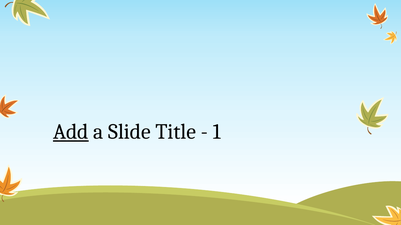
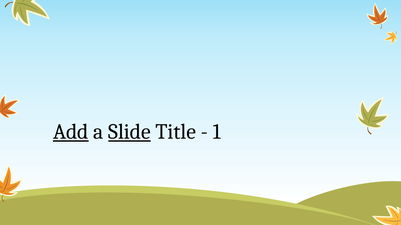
Slide underline: none -> present
